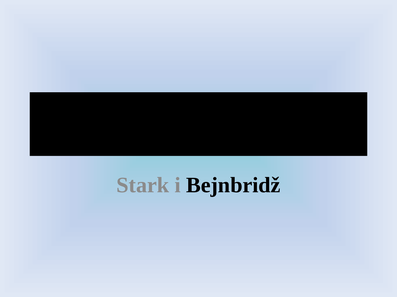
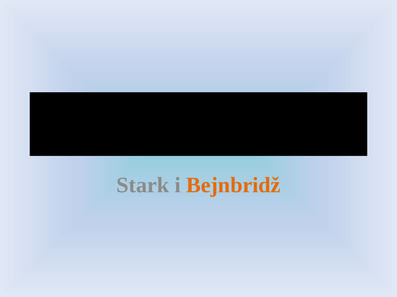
Bejnbridž colour: black -> orange
